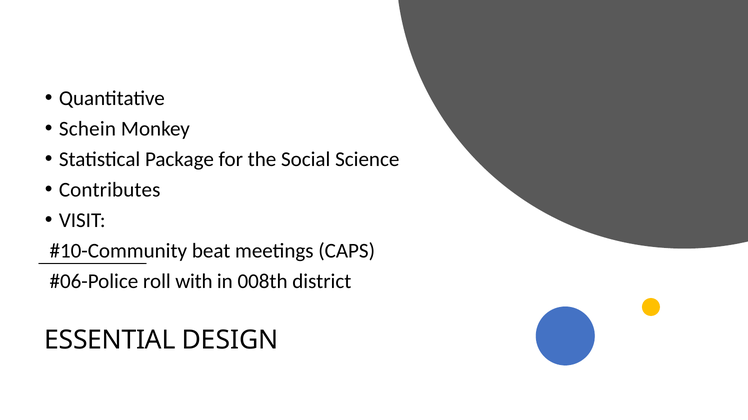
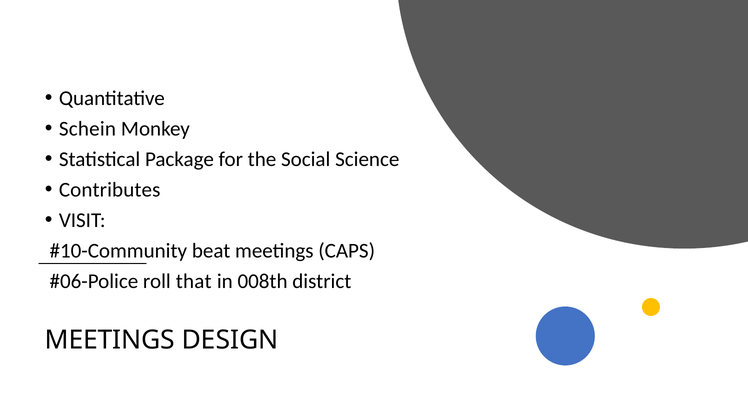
with: with -> that
ESSENTIAL at (110, 341): ESSENTIAL -> MEETINGS
